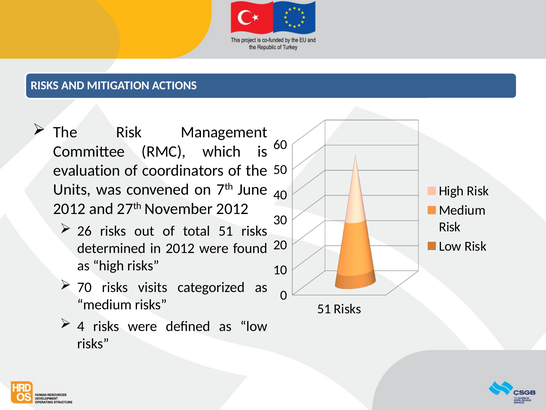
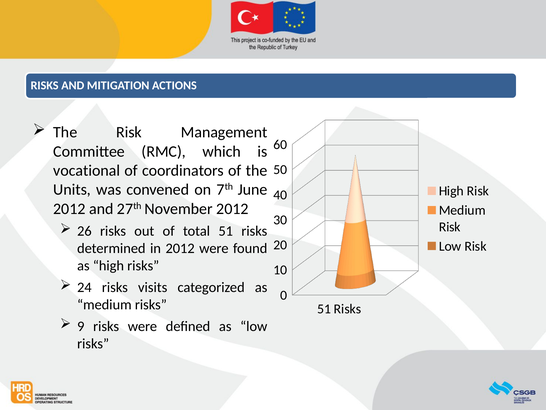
evaluation: evaluation -> vocational
70: 70 -> 24
4: 4 -> 9
